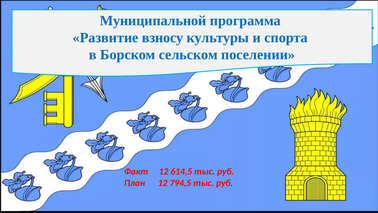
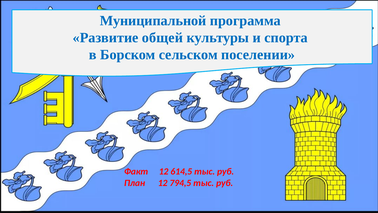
взносу: взносу -> общей
